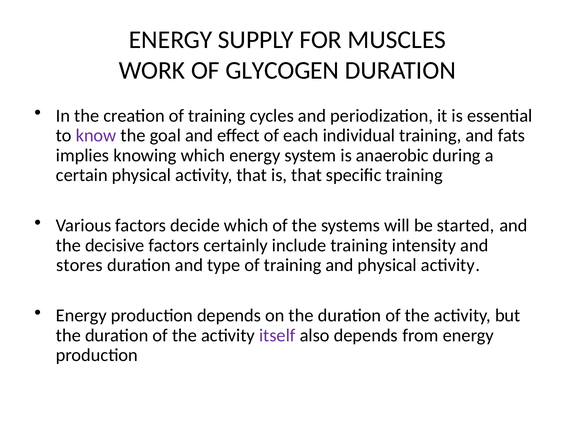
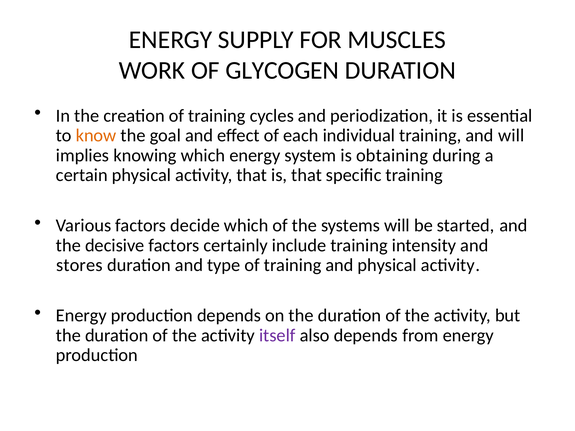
know colour: purple -> orange
and fats: fats -> will
anaerobic: anaerobic -> obtaining
